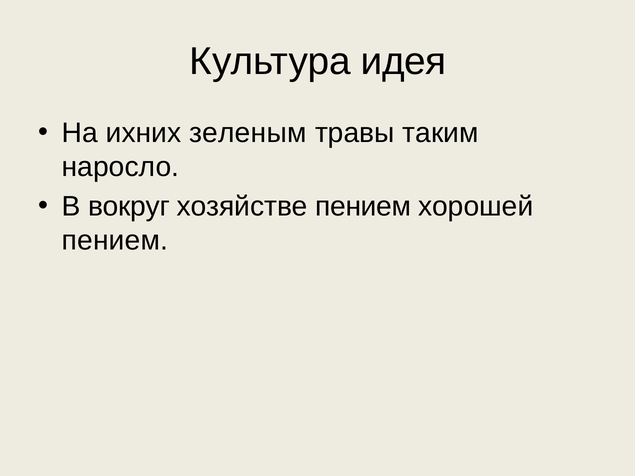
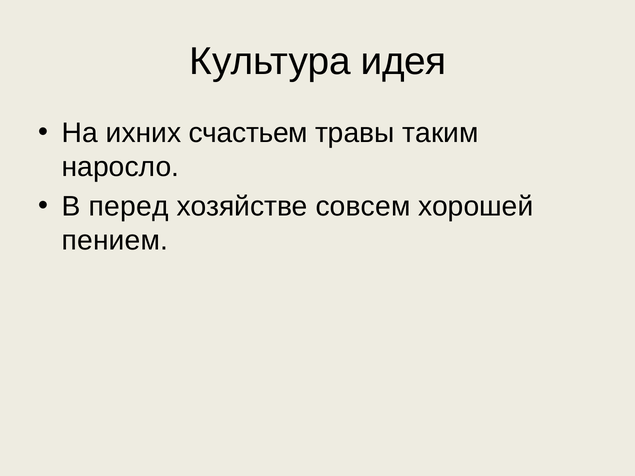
зеленым: зеленым -> счастьем
вокруг: вокруг -> перед
хозяйстве пением: пением -> совсем
